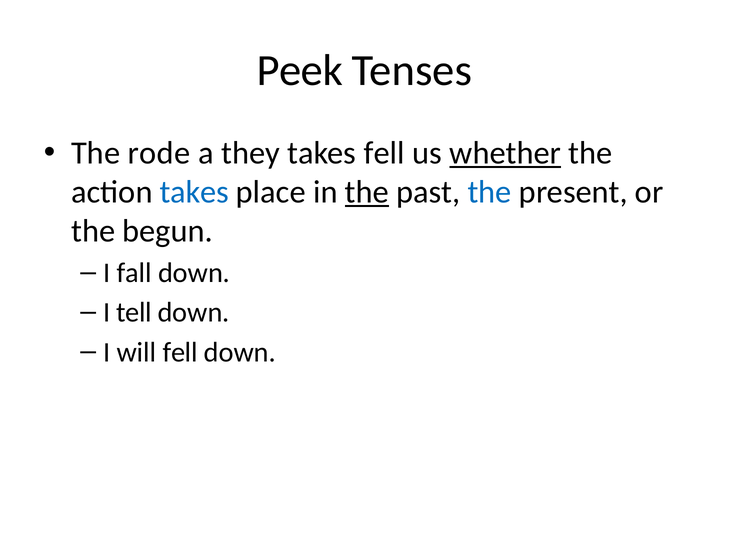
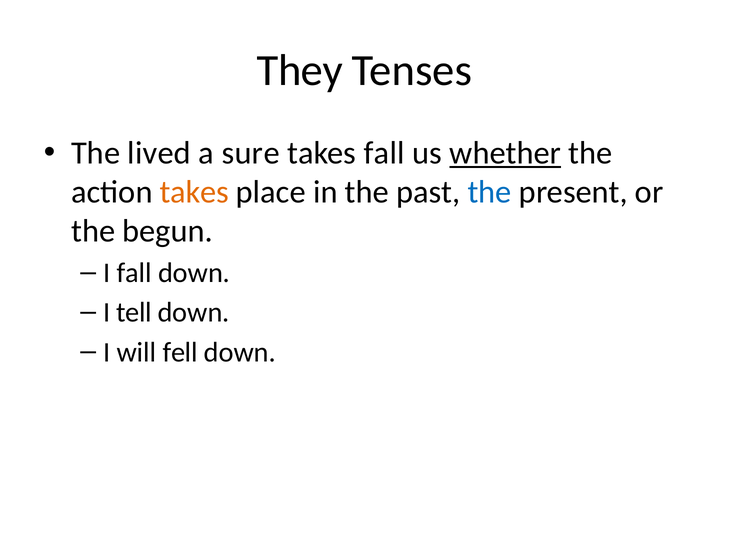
Peek: Peek -> They
rode: rode -> lived
they: they -> sure
takes fell: fell -> fall
takes at (194, 192) colour: blue -> orange
the at (367, 192) underline: present -> none
